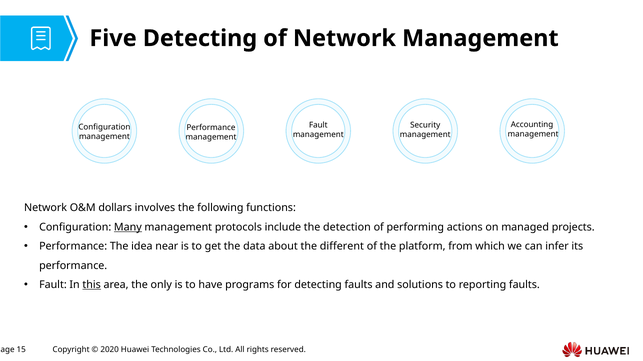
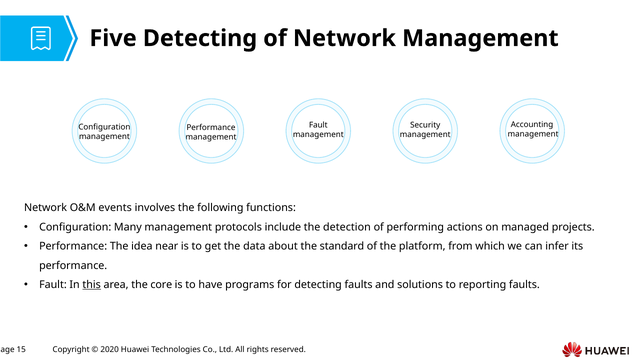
dollars: dollars -> events
Many underline: present -> none
different: different -> standard
only: only -> core
